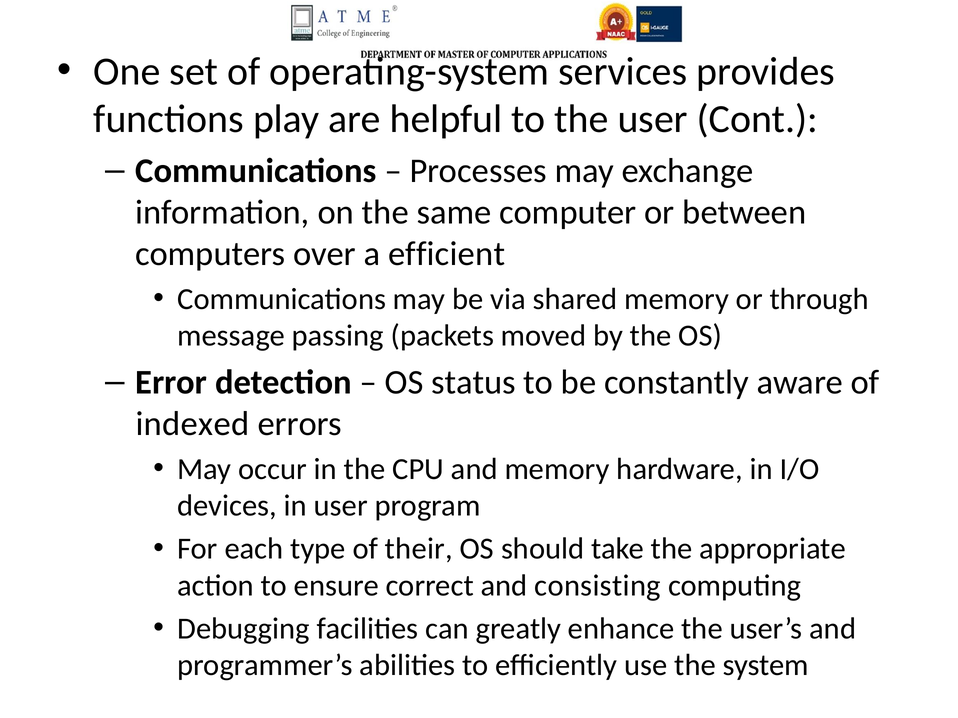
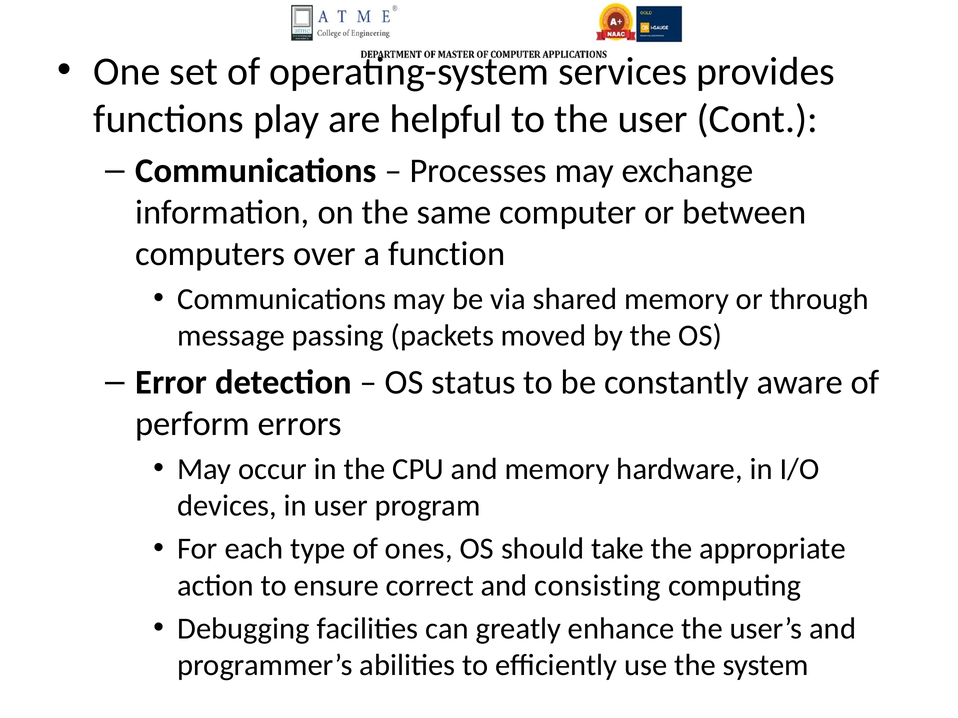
efficient: efficient -> function
indexed: indexed -> perform
their: their -> ones
